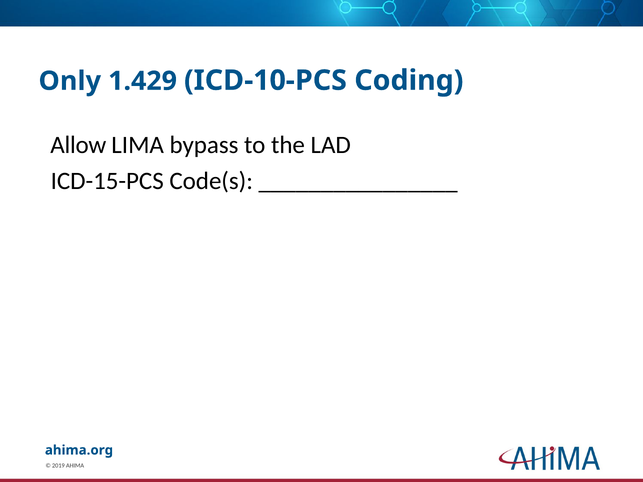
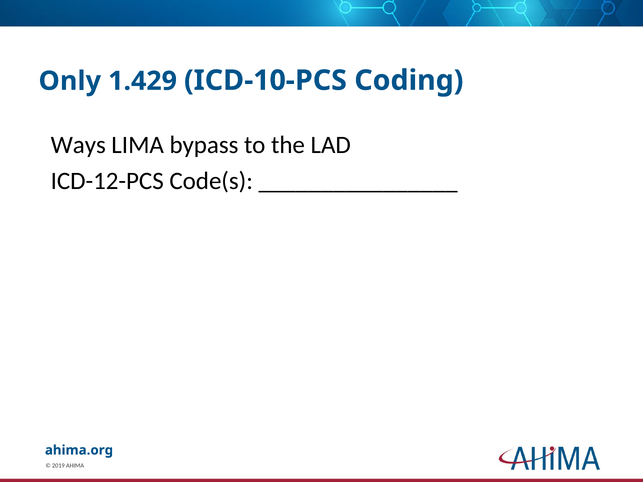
Allow: Allow -> Ways
ICD-15-PCS: ICD-15-PCS -> ICD-12-PCS
